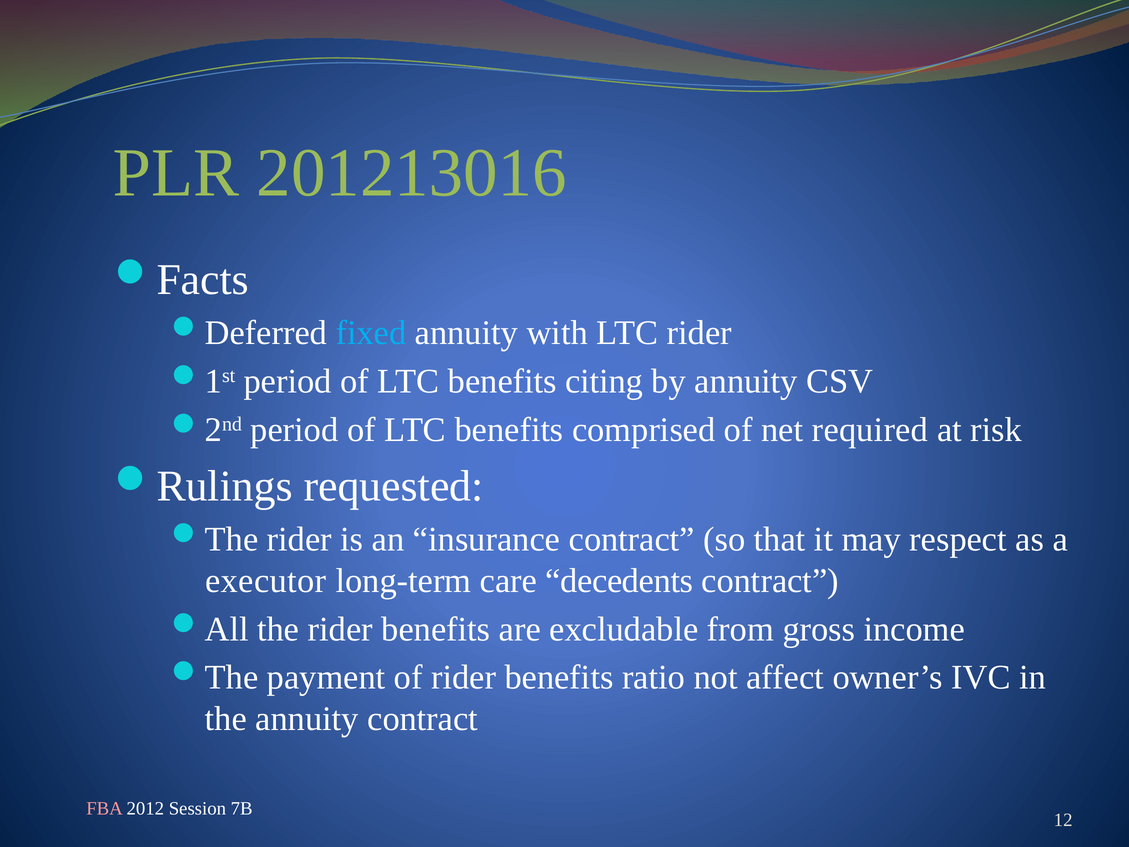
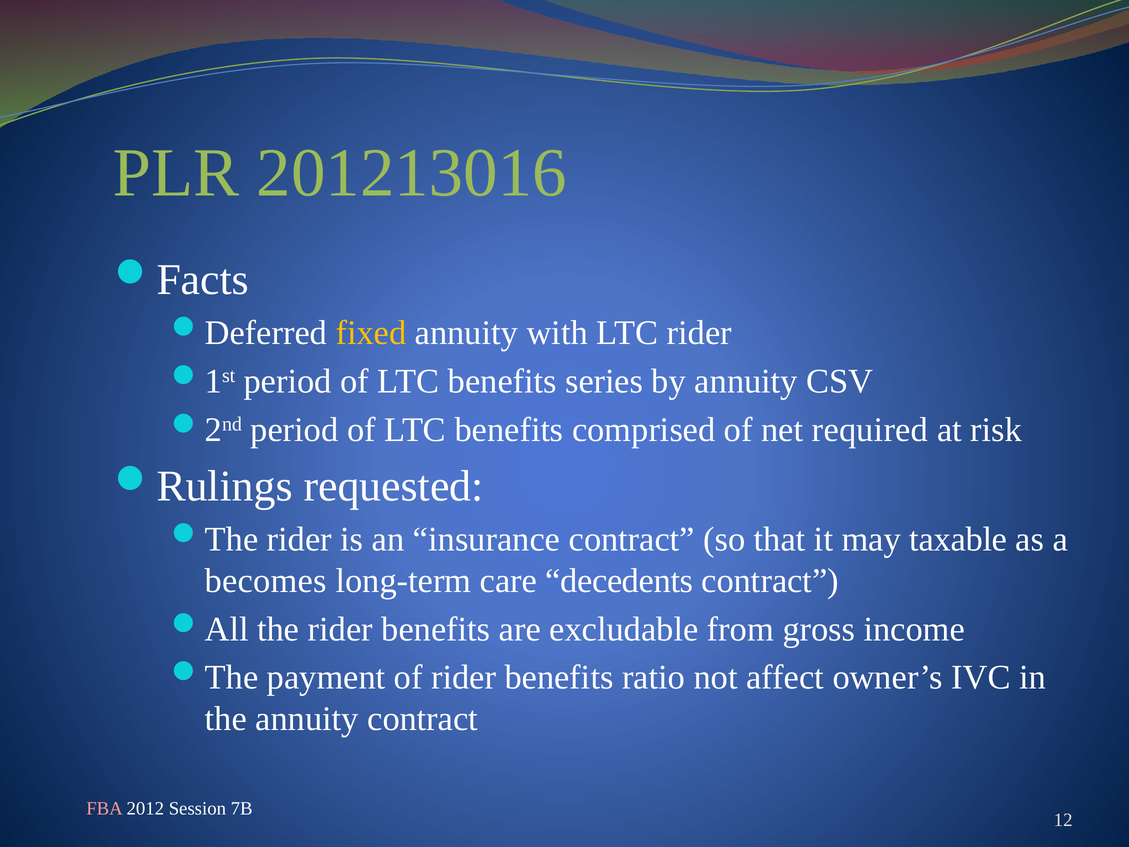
fixed colour: light blue -> yellow
citing: citing -> series
respect: respect -> taxable
executor: executor -> becomes
